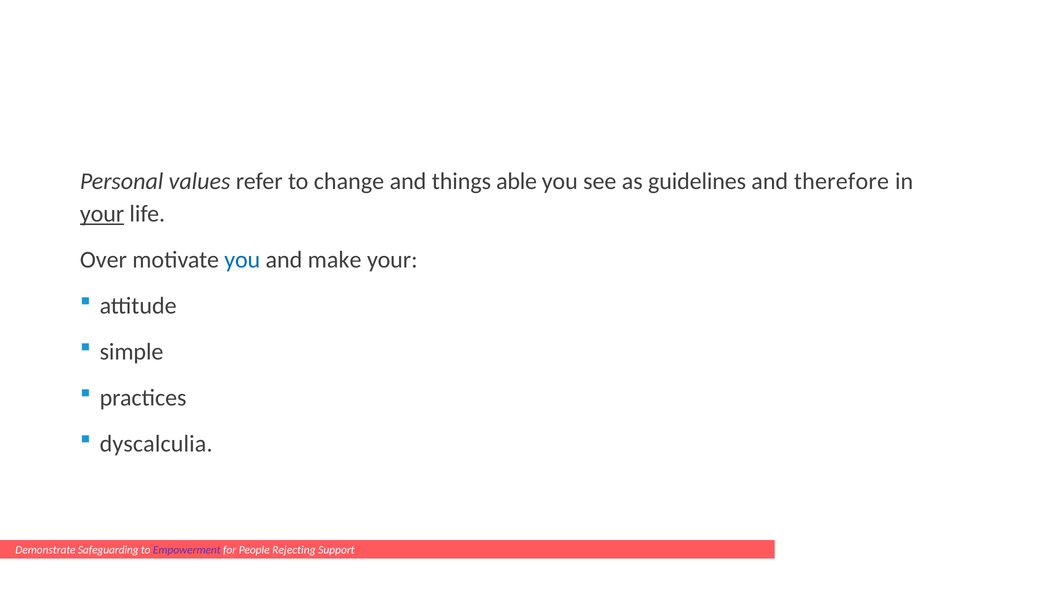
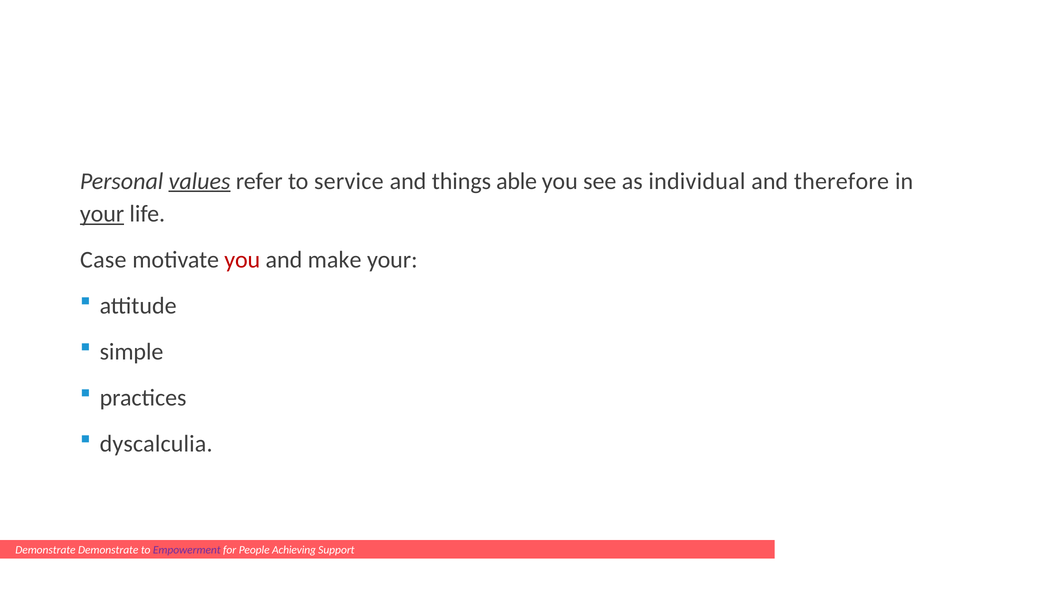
values underline: none -> present
change: change -> service
guidelines: guidelines -> individual
Over: Over -> Case
you at (242, 260) colour: blue -> red
Demonstrate Safeguarding: Safeguarding -> Demonstrate
Rejecting: Rejecting -> Achieving
